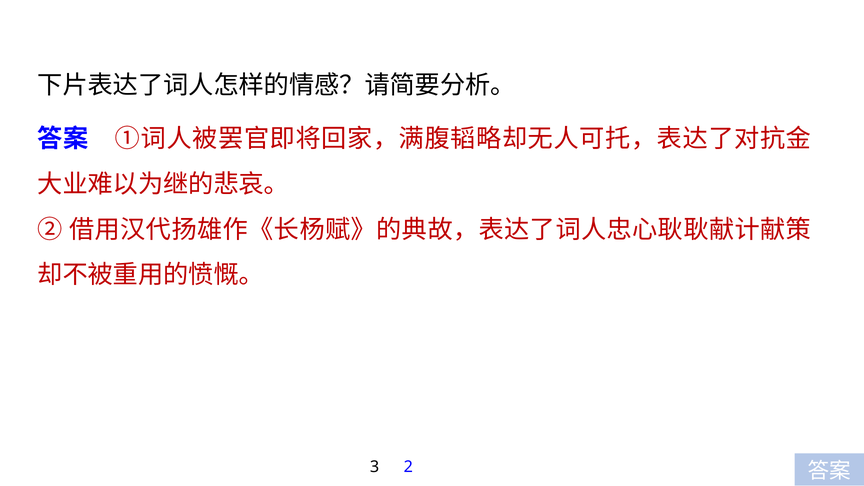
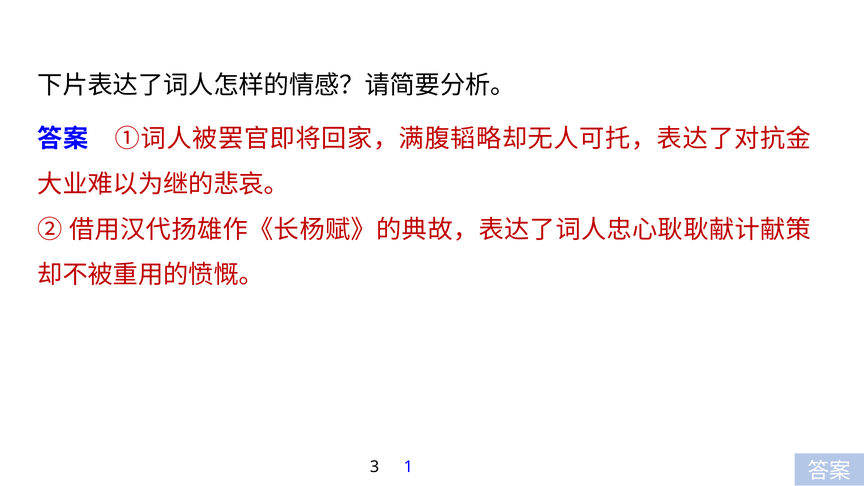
2: 2 -> 1
